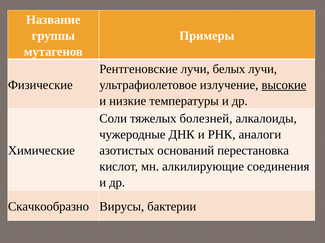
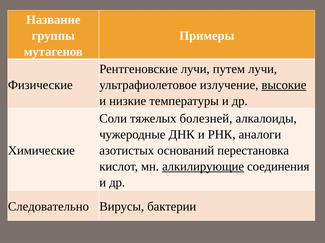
белых: белых -> путем
алкилирующие underline: none -> present
Скачкообразно: Скачкообразно -> Следовательно
